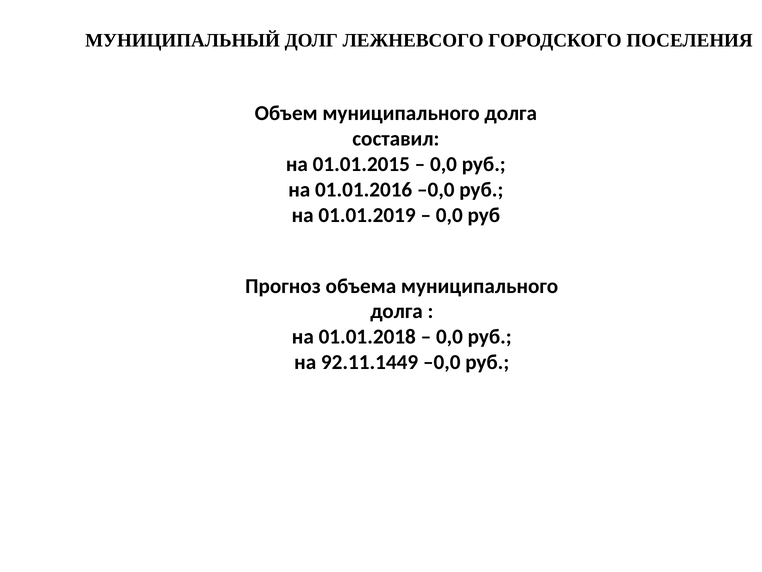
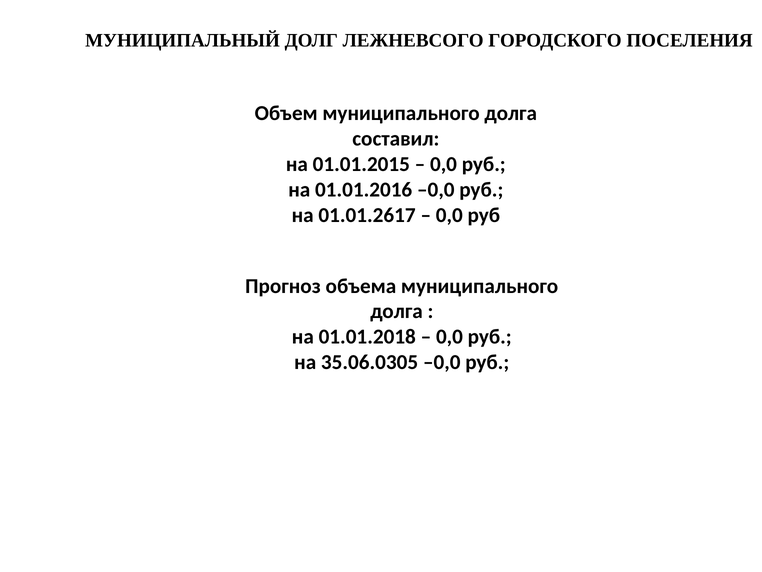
01.01.2019: 01.01.2019 -> 01.01.2617
92.11.1449: 92.11.1449 -> 35.06.0305
